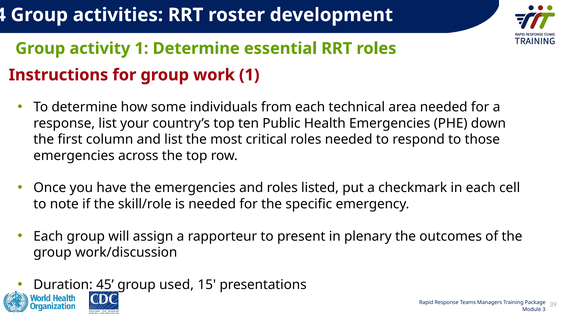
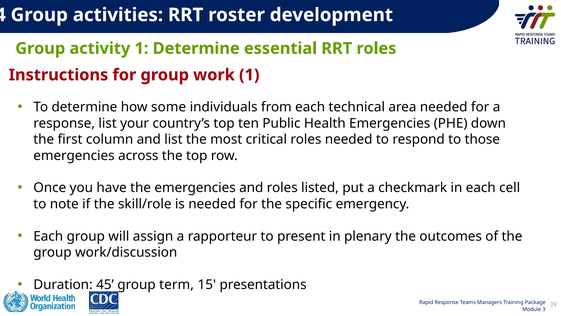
used: used -> term
